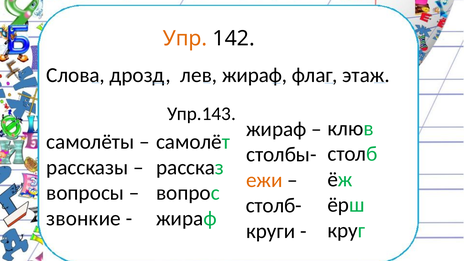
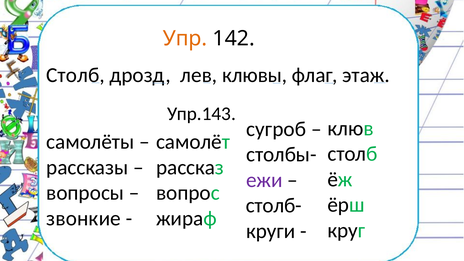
Слова at (76, 75): Слова -> Столб
лев жираф: жираф -> клювы
жираф at (276, 129): жираф -> сугроб
ежи colour: orange -> purple
